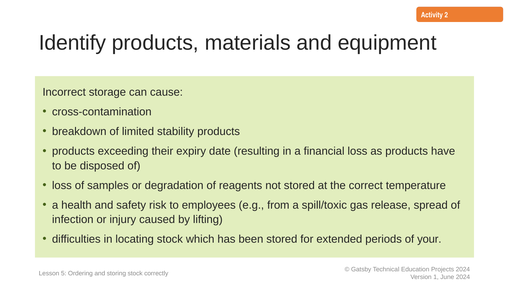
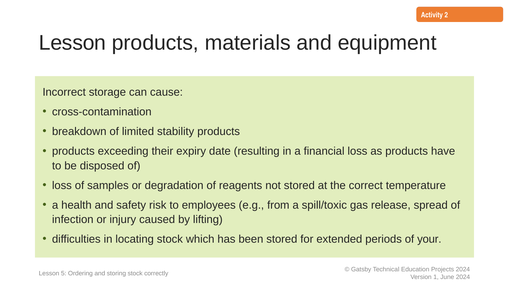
Identify at (72, 43): Identify -> Lesson
